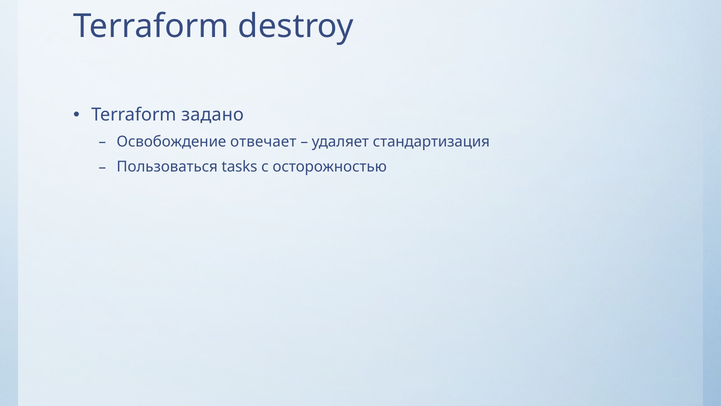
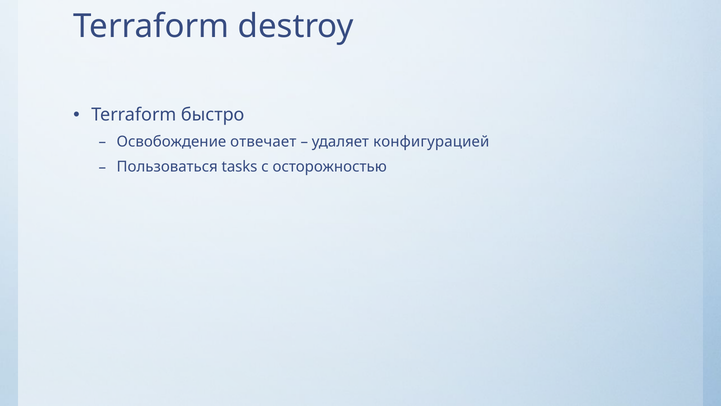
задано: задано -> быстро
стандартизация: стандартизация -> конфигурацией
